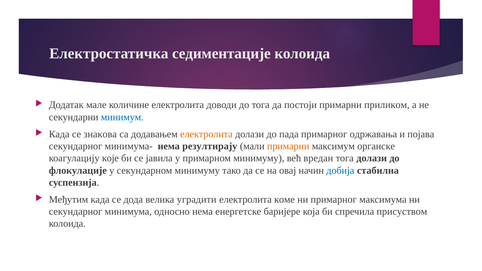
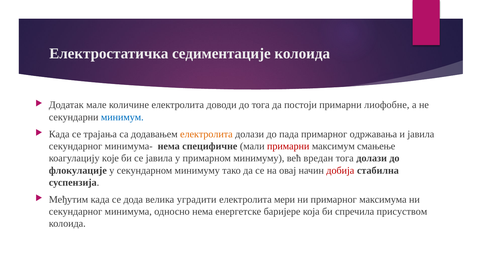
приликом: приликом -> лиофобне
знакова: знакова -> трајања
и појава: појава -> јавила
резултирају: резултирају -> специфичне
примарни at (288, 146) colour: orange -> red
органске: органске -> смањење
добија colour: blue -> red
коме: коме -> мери
